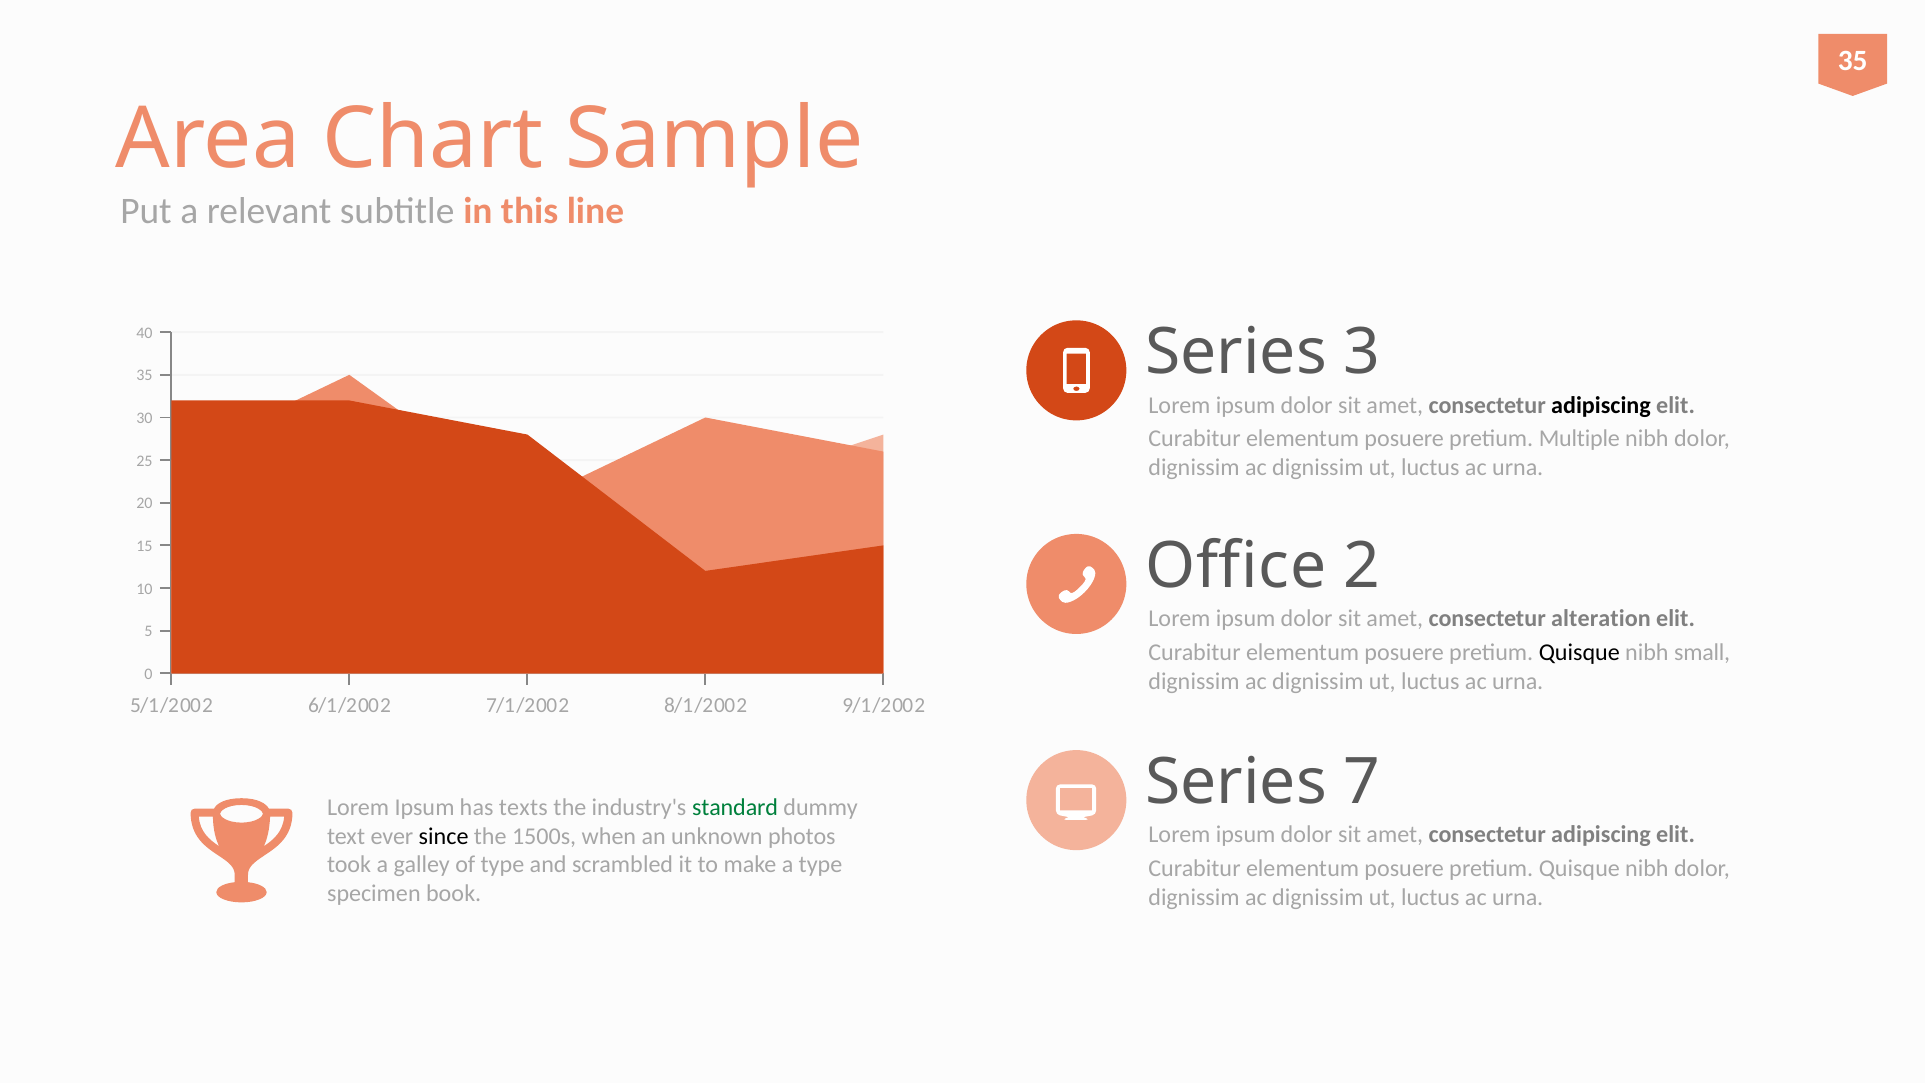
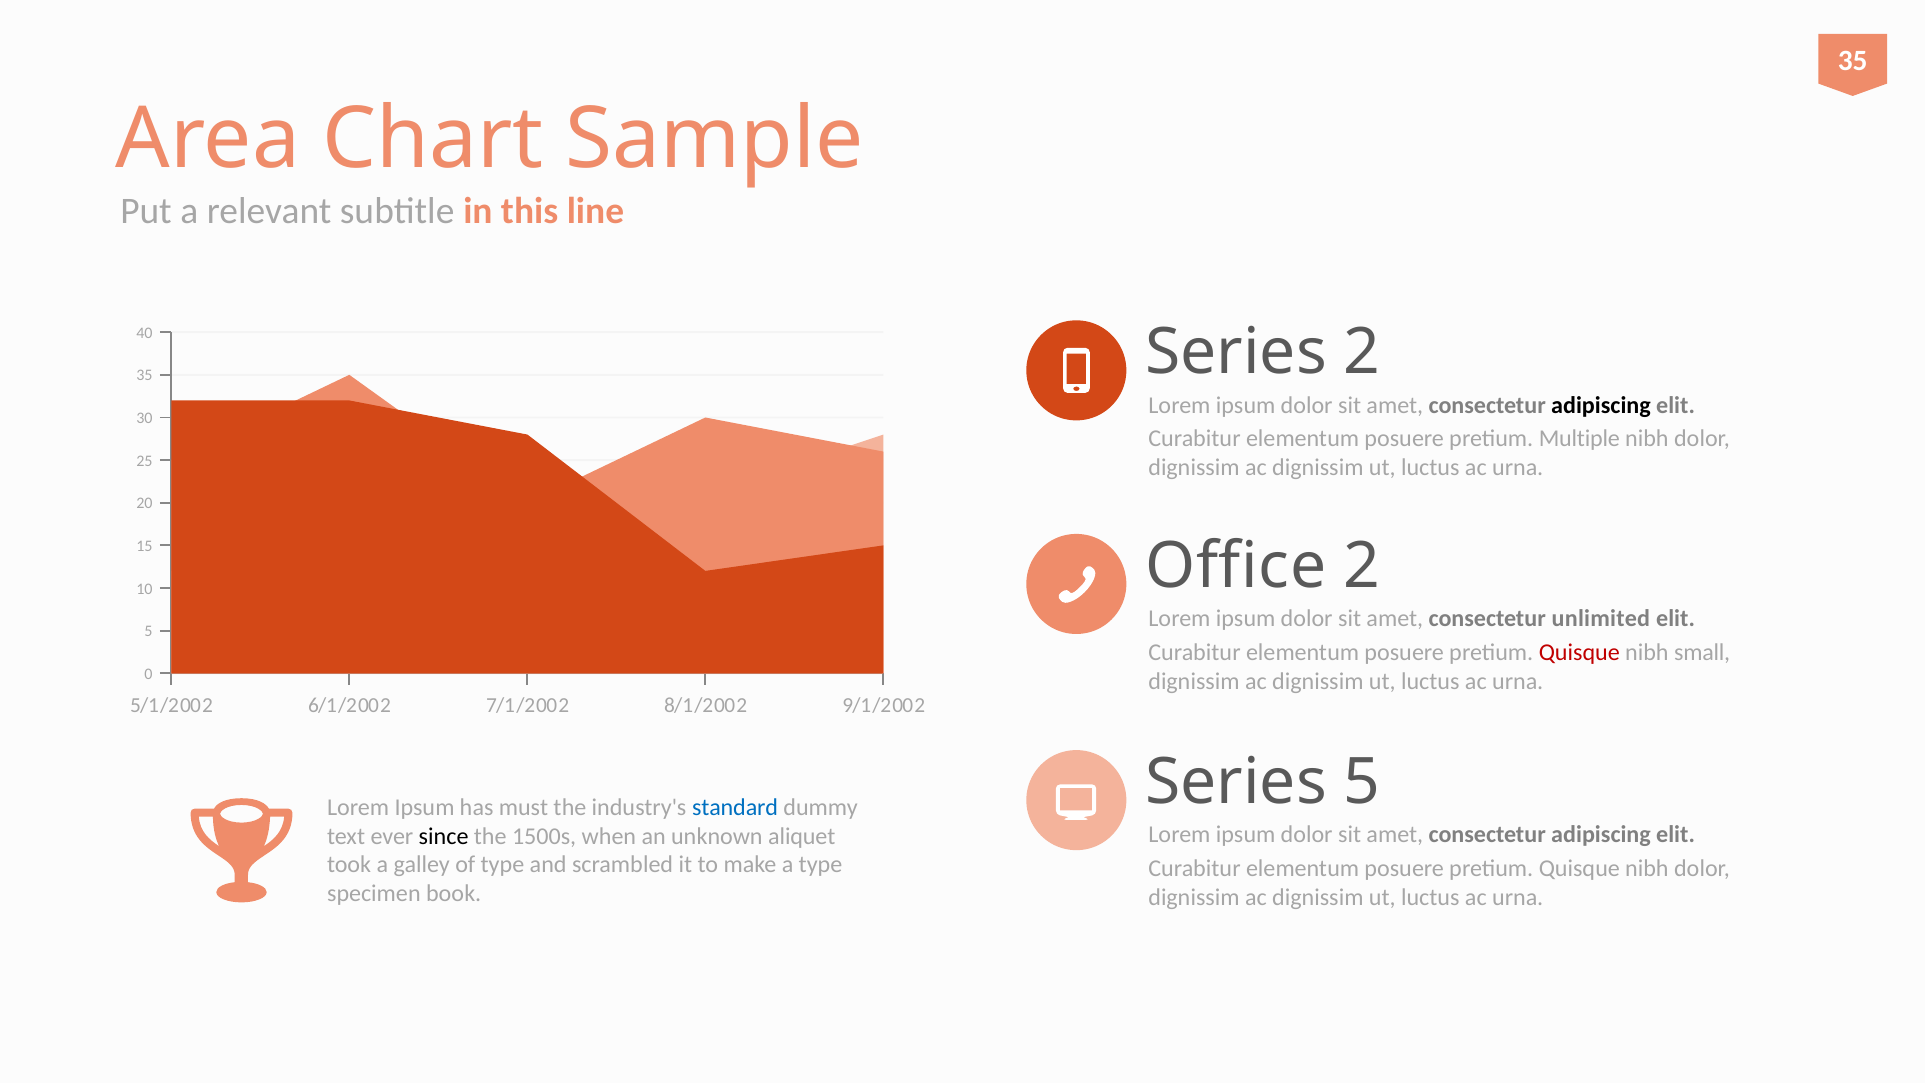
Series 3: 3 -> 2
alteration: alteration -> unlimited
Quisque at (1579, 652) colour: black -> red
Series 7: 7 -> 5
texts: texts -> must
standard colour: green -> blue
photos: photos -> aliquet
